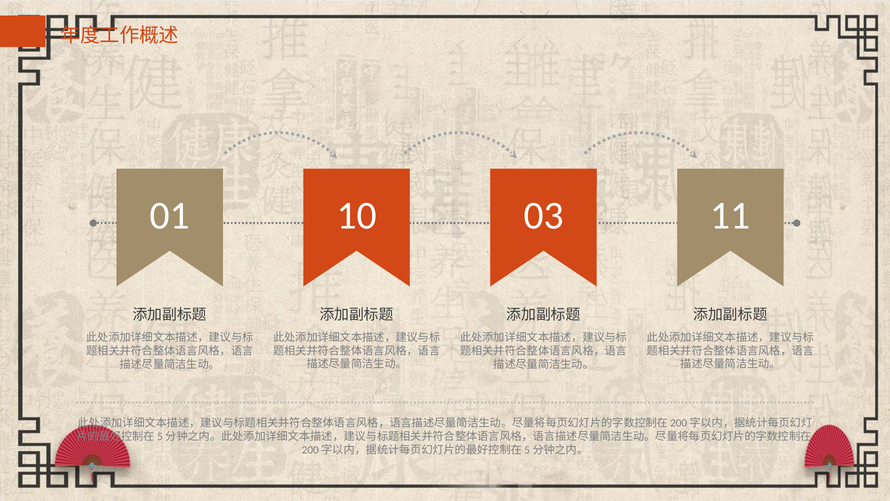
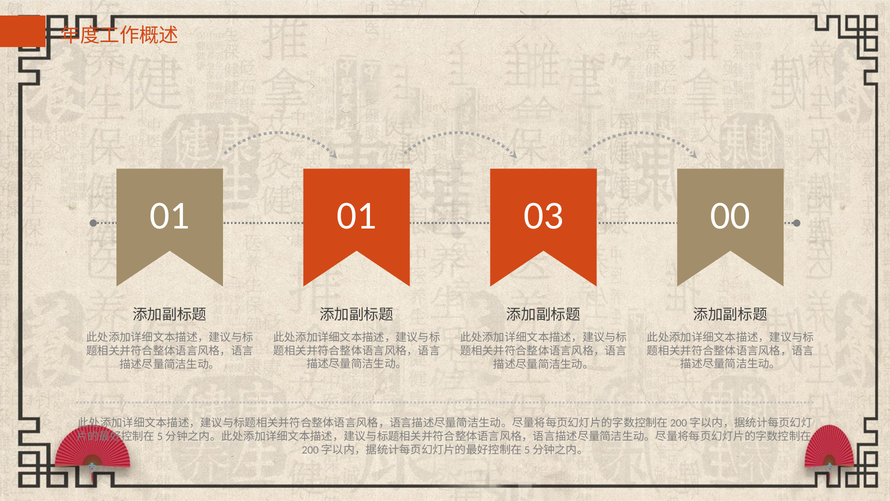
01 10: 10 -> 01
11: 11 -> 00
